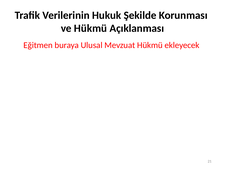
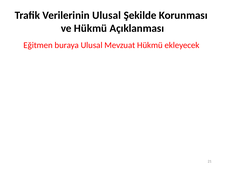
Verilerinin Hukuk: Hukuk -> Ulusal
